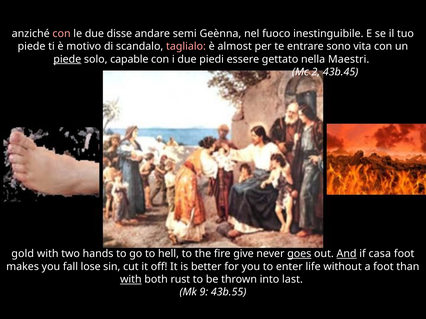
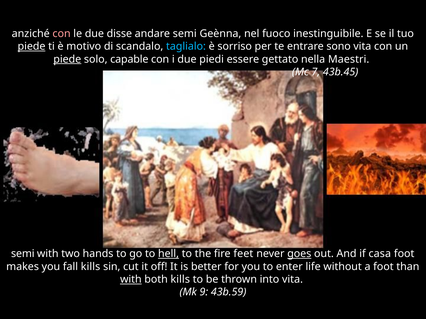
piede at (32, 47) underline: none -> present
taglialo colour: pink -> light blue
almost: almost -> sorriso
2: 2 -> 7
gold at (23, 254): gold -> semi
hell underline: none -> present
give: give -> feet
And underline: present -> none
fall lose: lose -> kills
both rust: rust -> kills
into last: last -> vita
43b.55: 43b.55 -> 43b.59
